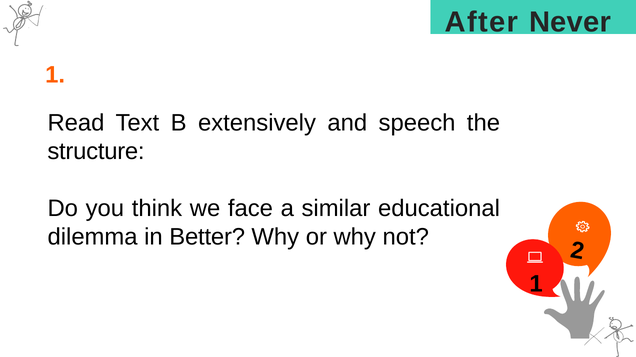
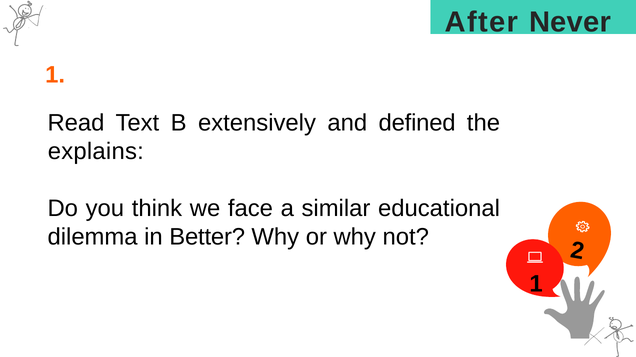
speech: speech -> defined
structure: structure -> explains
